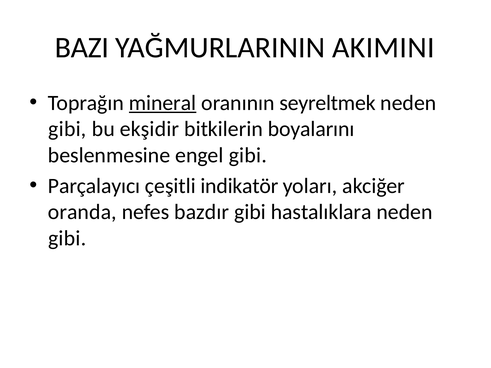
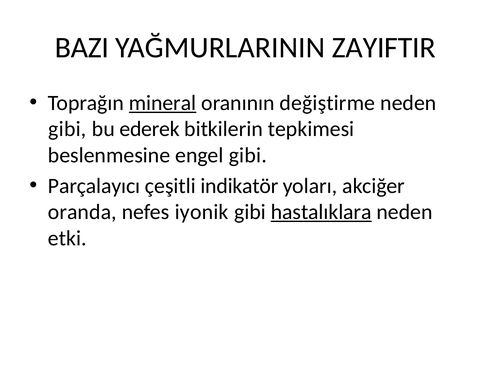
AKIMINI: AKIMINI -> ZAYIFTIR
seyreltmek: seyreltmek -> değiştirme
ekşidir: ekşidir -> ederek
boyalarını: boyalarını -> tepkimesi
bazdır: bazdır -> iyonik
hastalıklara underline: none -> present
gibi at (67, 238): gibi -> etki
